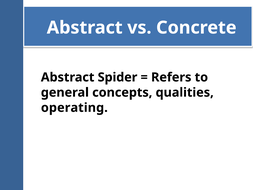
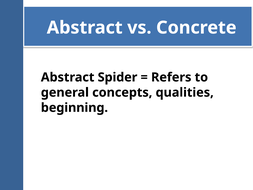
operating: operating -> beginning
